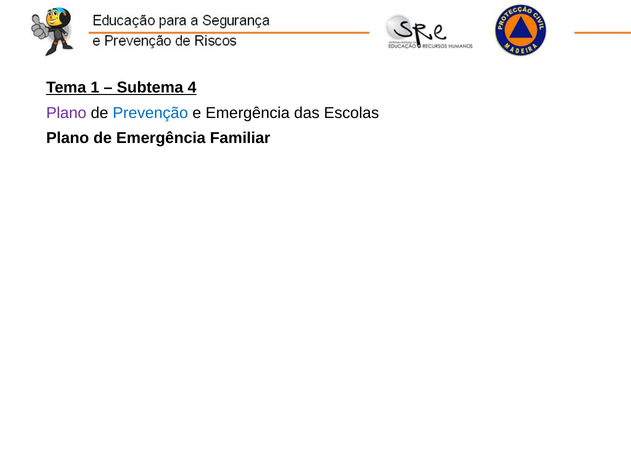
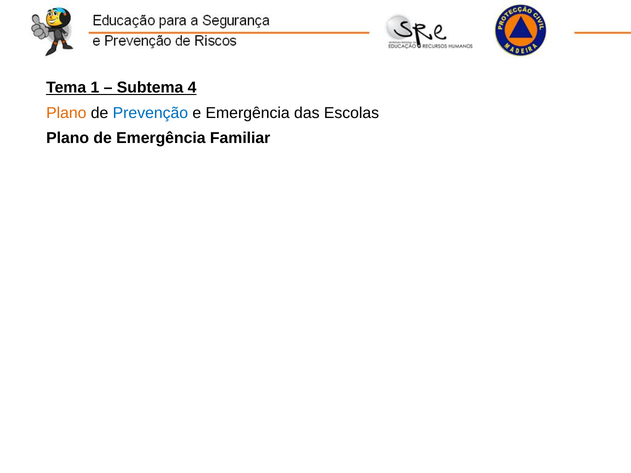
Plano at (66, 113) colour: purple -> orange
